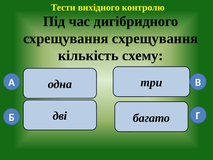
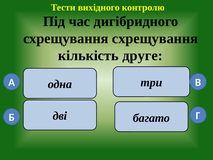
схему: схему -> друге
